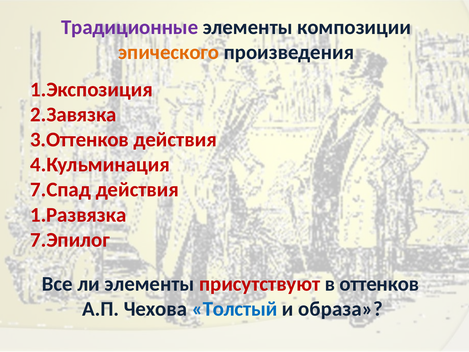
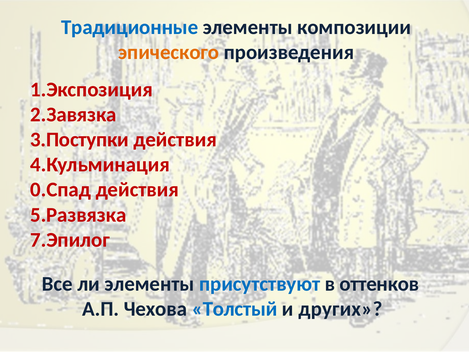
Традиционные colour: purple -> blue
3.Оттенков: 3.Оттенков -> 3.Поступки
7.Спад: 7.Спад -> 0.Спад
1.Развязка: 1.Развязка -> 5.Развязка
присутствуют colour: red -> blue
образа: образа -> других
